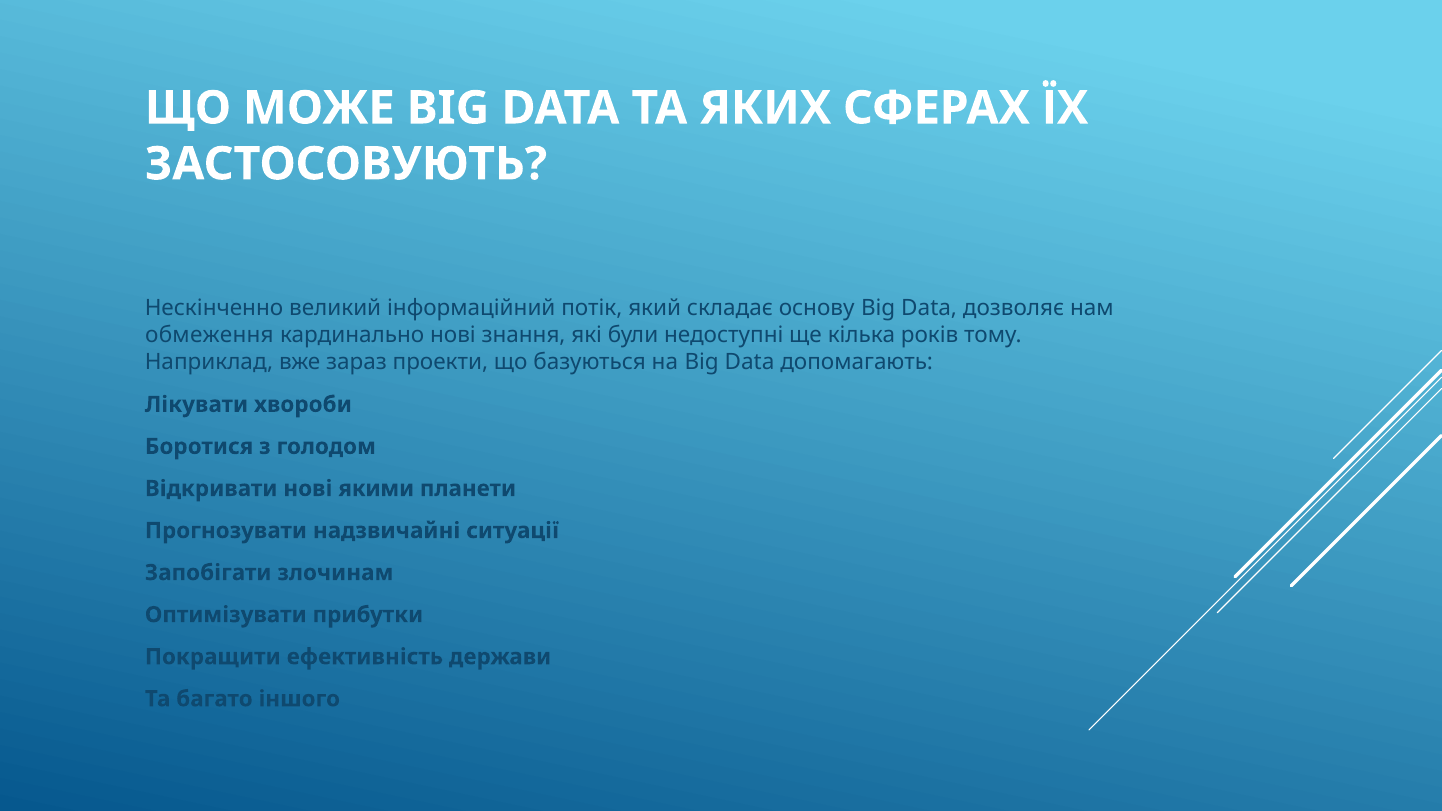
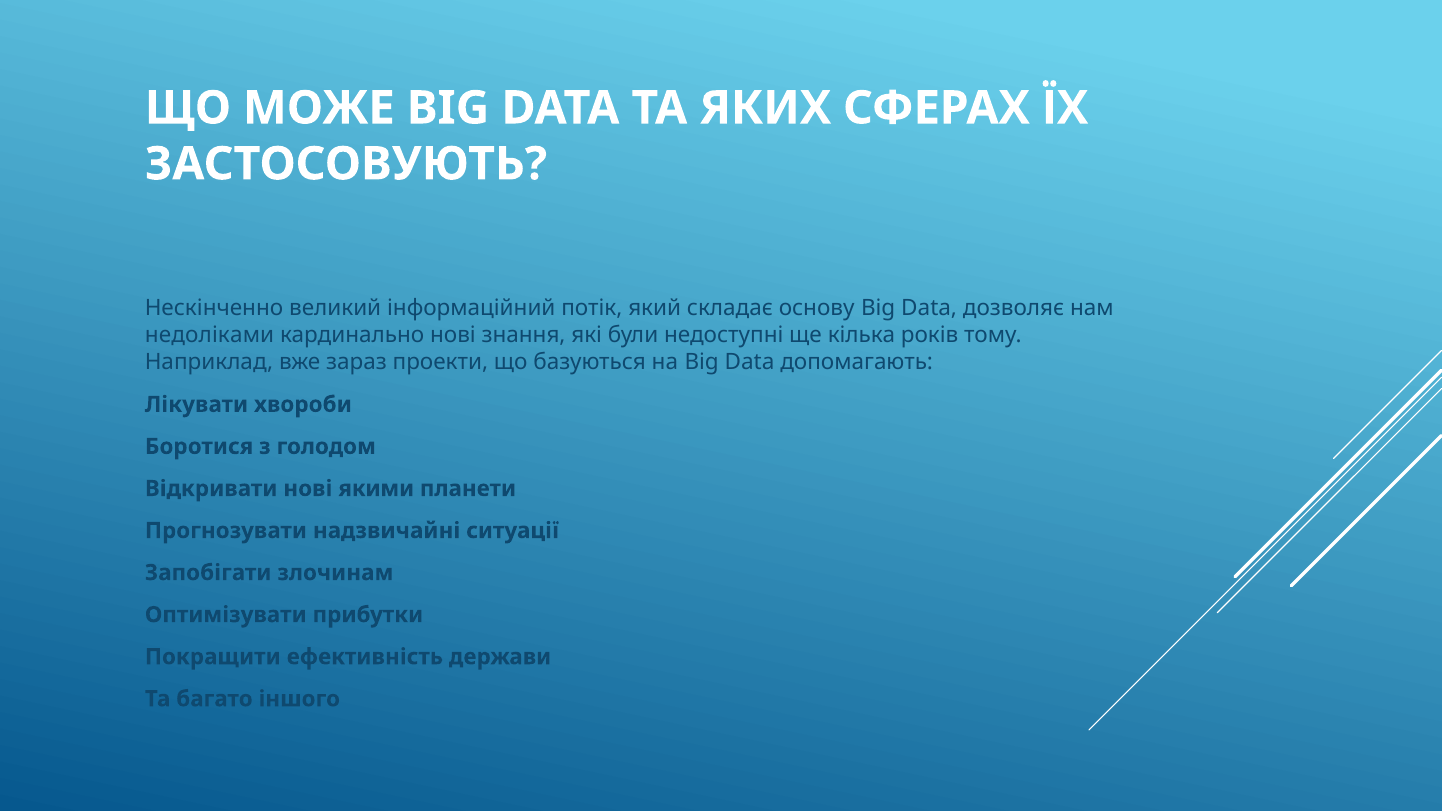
обмеження: обмеження -> недоліками
